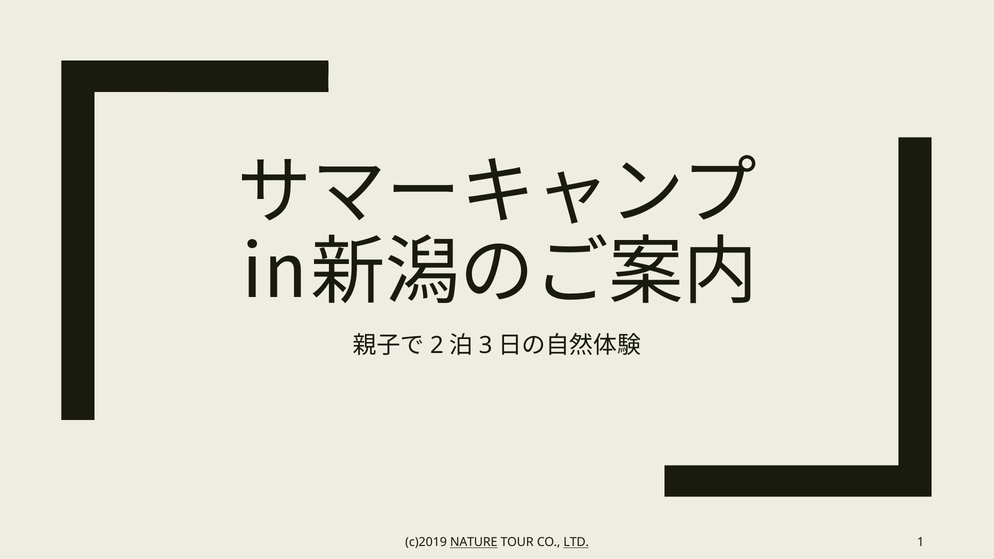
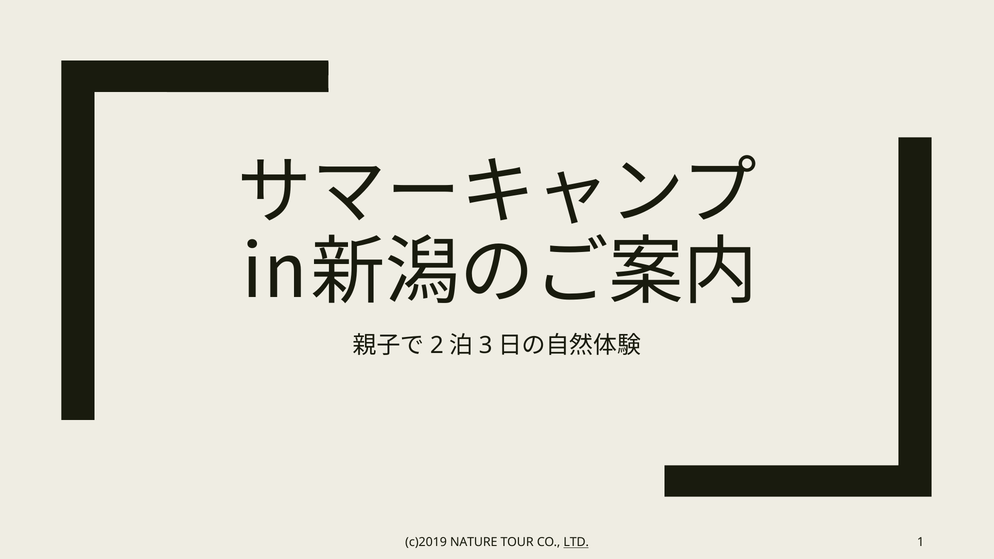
NATURE underline: present -> none
